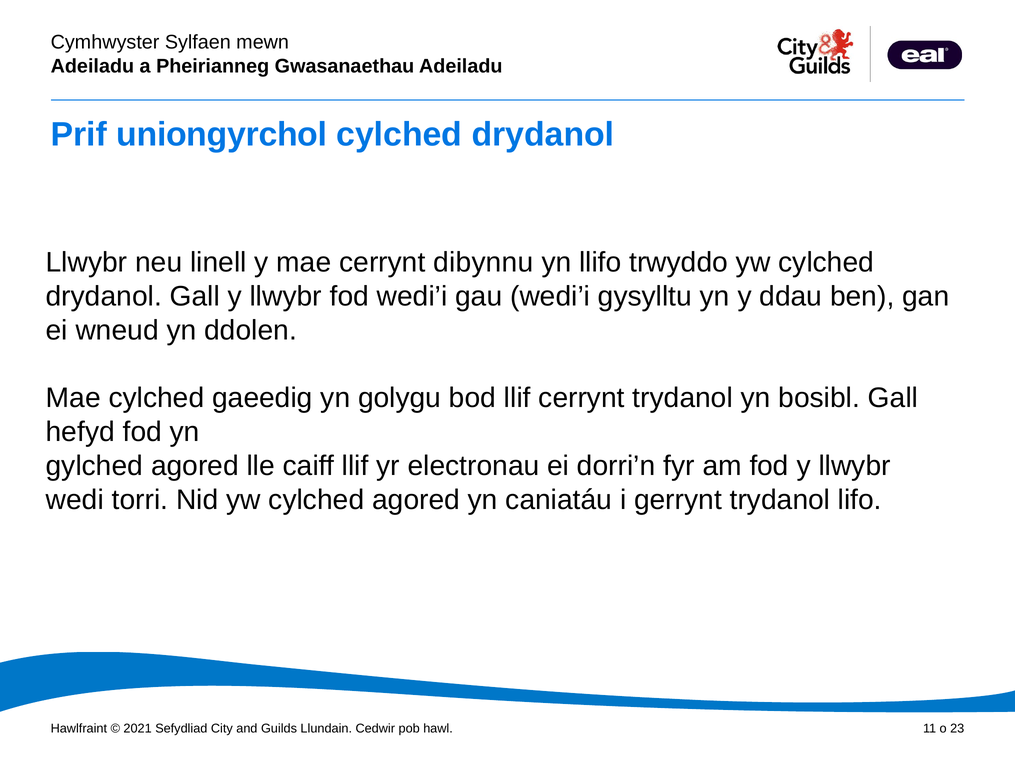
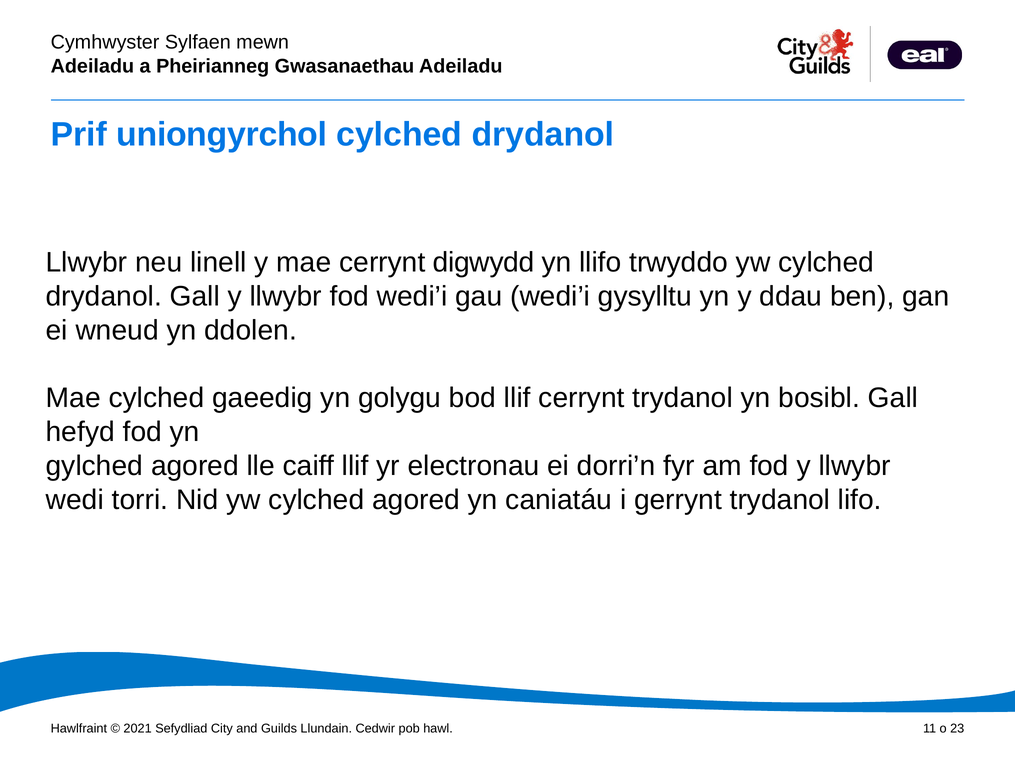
dibynnu: dibynnu -> digwydd
